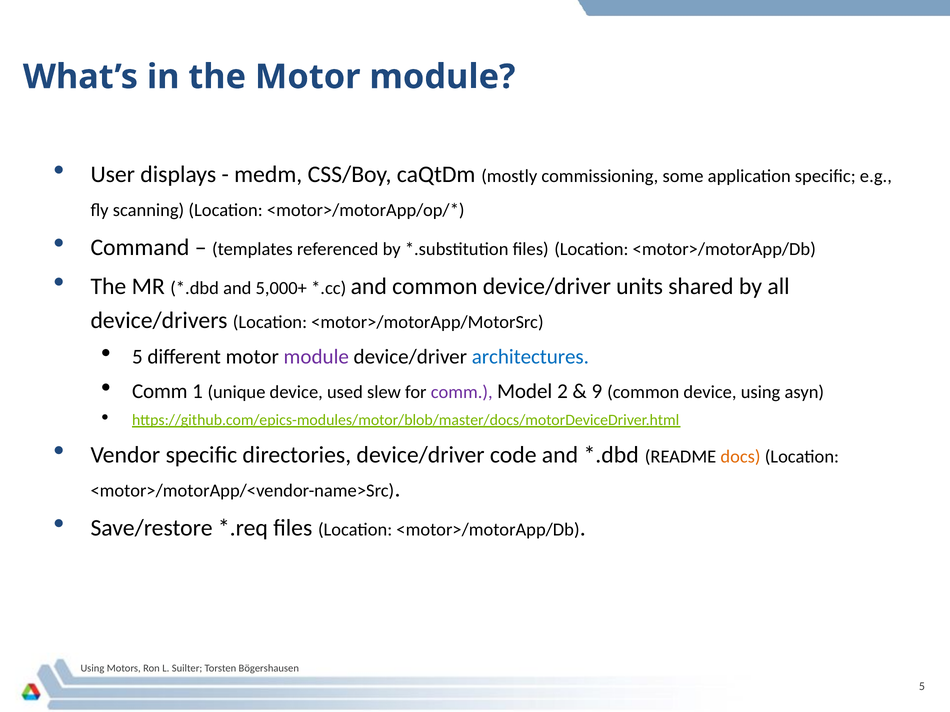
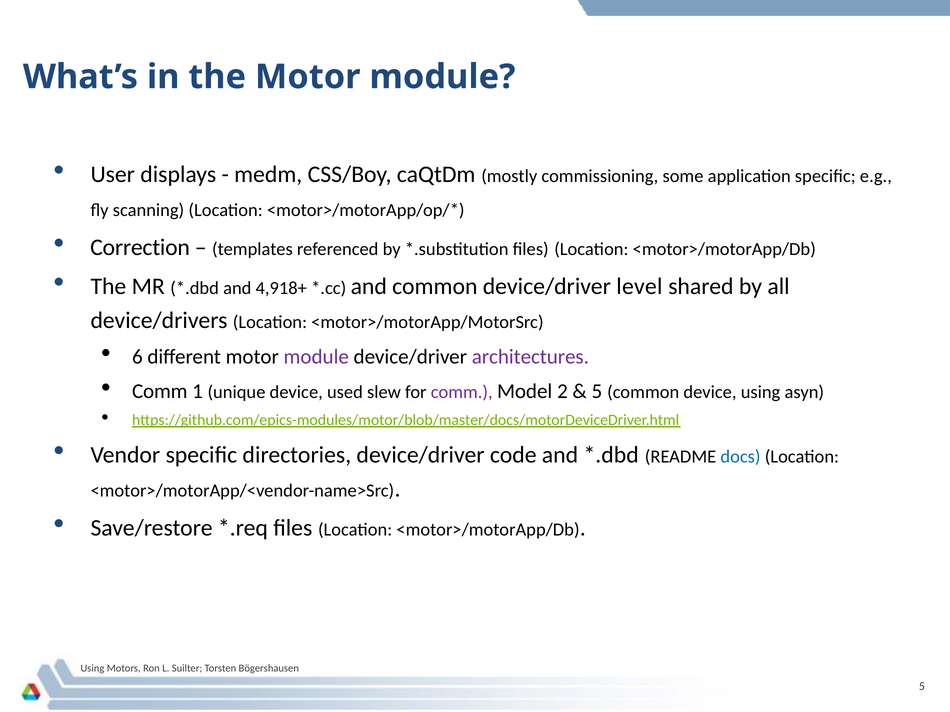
Command: Command -> Correction
5,000+: 5,000+ -> 4,918+
units: units -> level
5 at (137, 357): 5 -> 6
architectures colour: blue -> purple
9 at (597, 391): 9 -> 5
docs colour: orange -> blue
